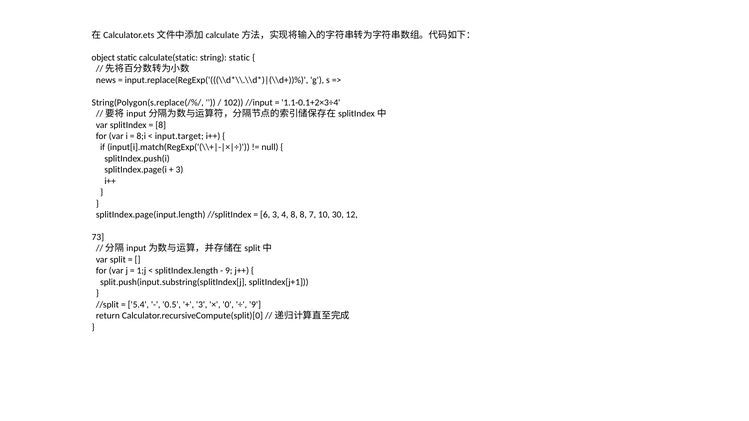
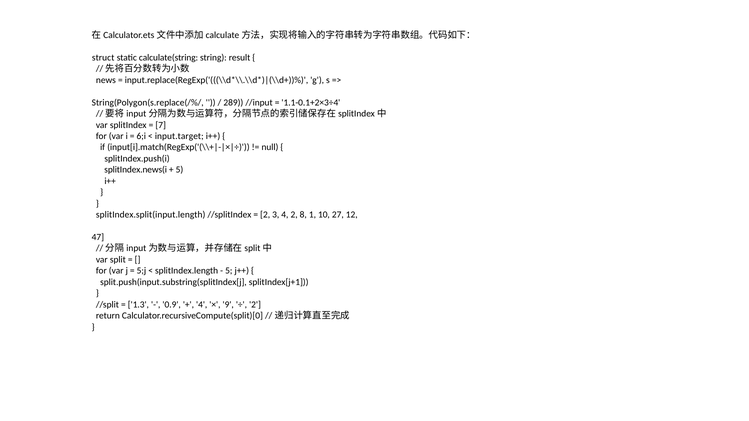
object: object -> struct
calculate(static: calculate(static -> calculate(string
string static: static -> result
102: 102 -> 289
8 at (161, 125): 8 -> 7
8;i: 8;i -> 6;i
splitIndex.page(i: splitIndex.page(i -> splitIndex.news(i
3 at (179, 170): 3 -> 5
splitIndex.page(input.length: splitIndex.page(input.length -> splitIndex.split(input.length
6 at (265, 215): 6 -> 2
4 8: 8 -> 2
7: 7 -> 1
30: 30 -> 27
73: 73 -> 47
1;j: 1;j -> 5;j
9 at (229, 271): 9 -> 5
5.4: 5.4 -> 1.3
0.5: 0.5 -> 0.9
3 at (202, 305): 3 -> 4
0: 0 -> 9
9 at (255, 305): 9 -> 2
